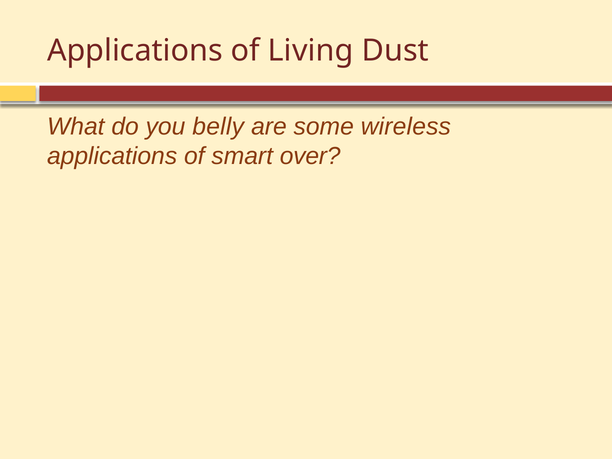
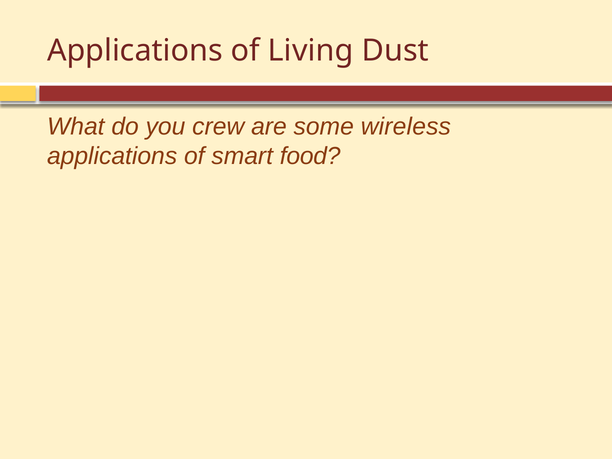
belly: belly -> crew
over: over -> food
